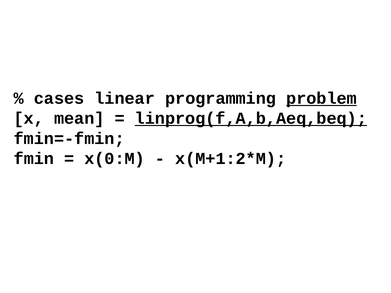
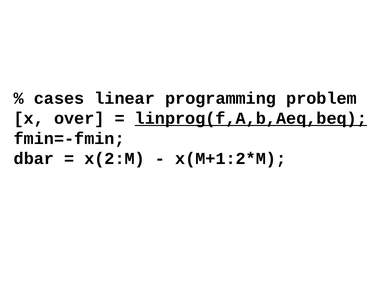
problem underline: present -> none
mean: mean -> over
fmin: fmin -> dbar
x(0:M: x(0:M -> x(2:M
